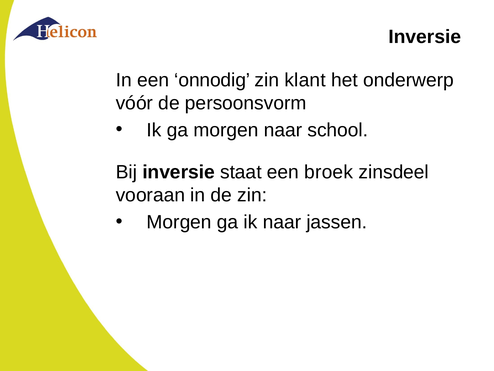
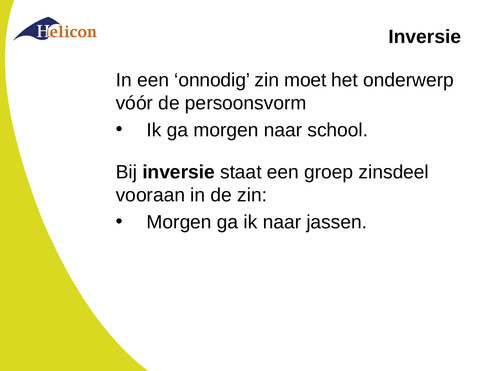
klant: klant -> moet
broek: broek -> groep
